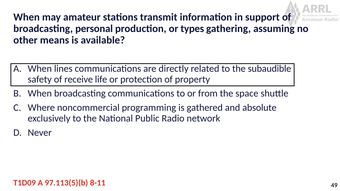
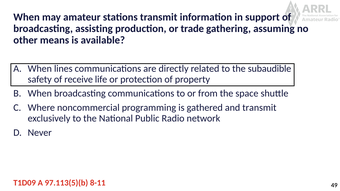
personal: personal -> assisting
types: types -> trade
and absolute: absolute -> transmit
